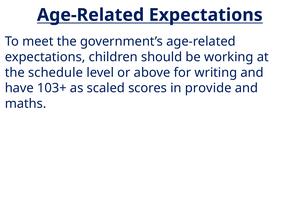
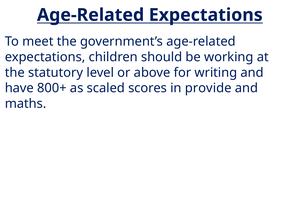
schedule: schedule -> statutory
103+: 103+ -> 800+
